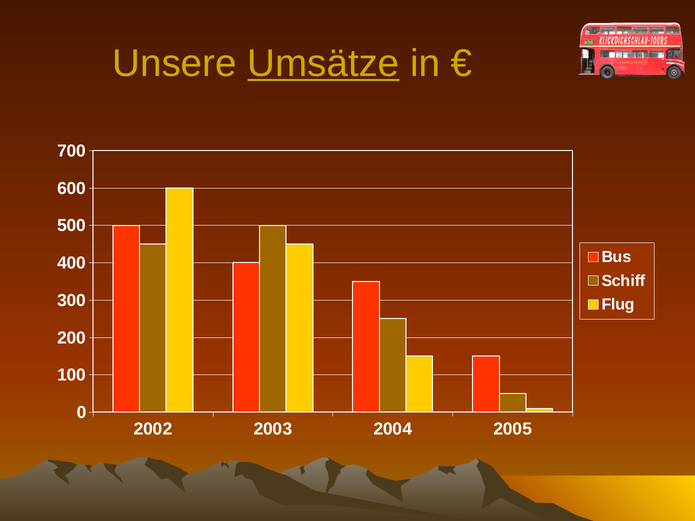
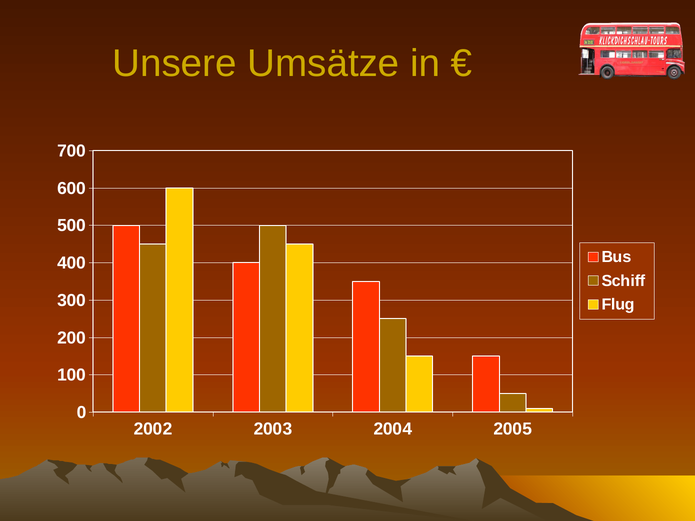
Umsätze underline: present -> none
